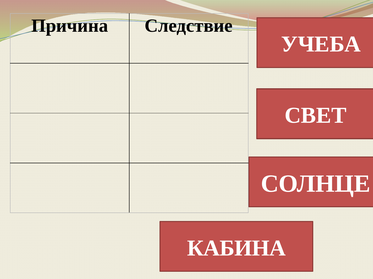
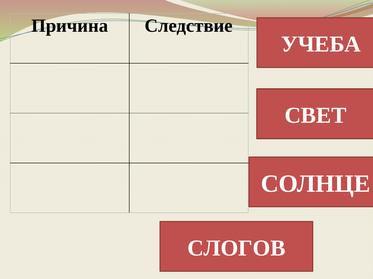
КАБИНА: КАБИНА -> СЛОГОВ
